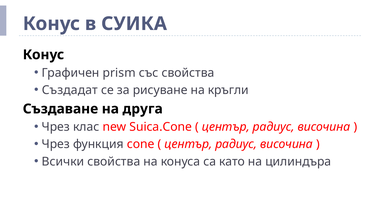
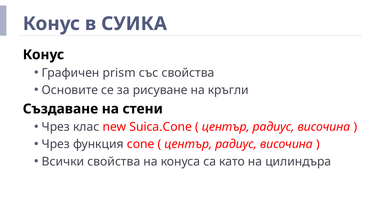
Създадат: Създадат -> Основите
друга: друга -> стени
